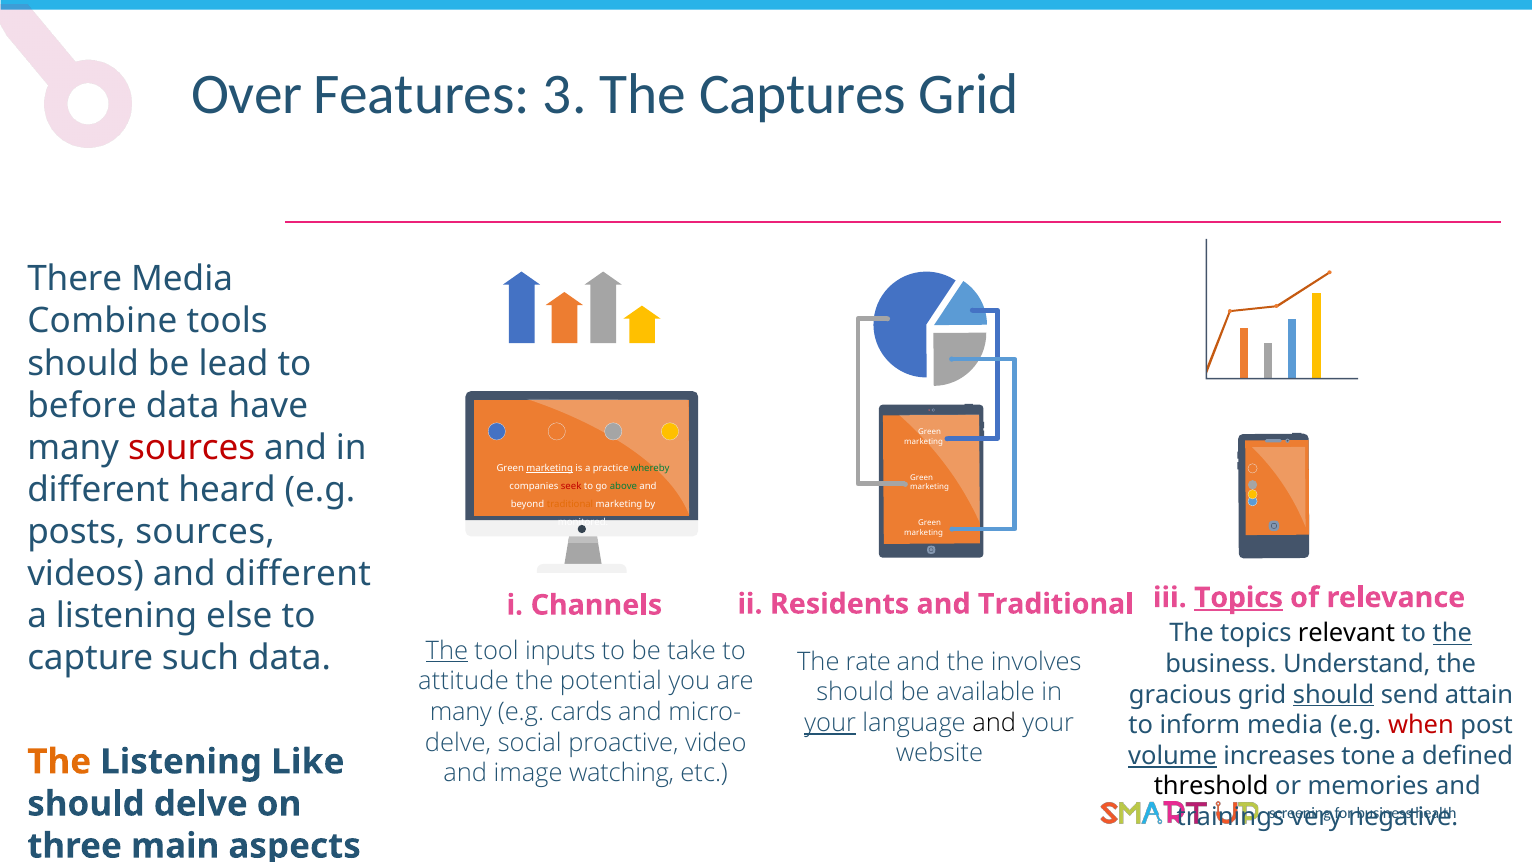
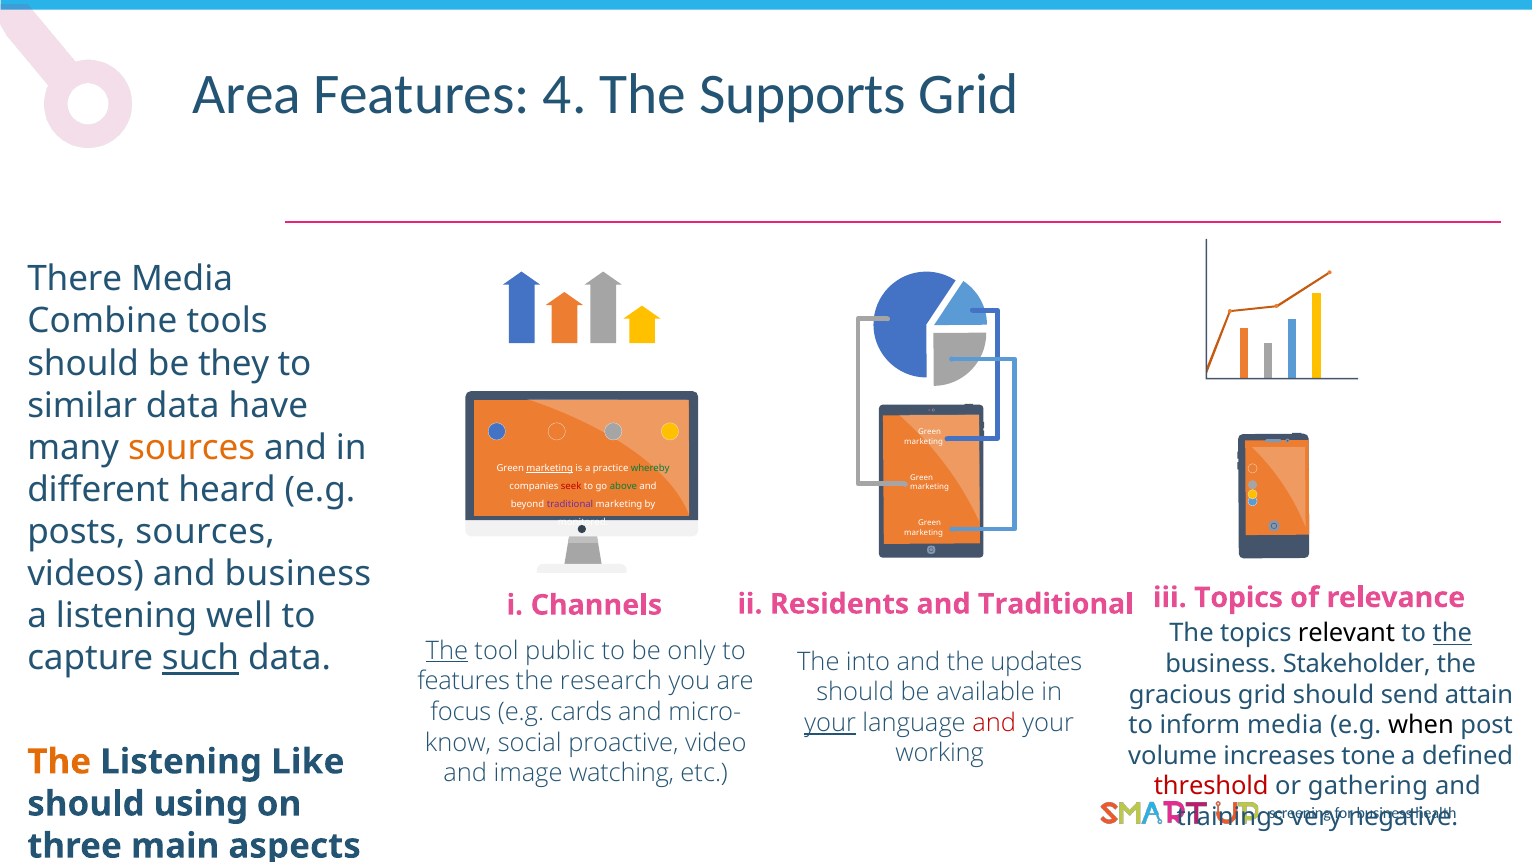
Over: Over -> Area
3: 3 -> 4
Captures: Captures -> Supports
lead: lead -> they
before: before -> similar
sources at (192, 448) colour: red -> orange
traditional at (570, 504) colour: orange -> purple
and different: different -> business
Topics at (1239, 597) underline: present -> none
else: else -> well
inputs: inputs -> public
take: take -> only
such underline: none -> present
rate: rate -> into
involves: involves -> updates
Understand: Understand -> Stakeholder
attitude at (463, 681): attitude -> features
potential: potential -> research
should at (1334, 694) underline: present -> none
many at (461, 712): many -> focus
and at (994, 723) colour: black -> red
when colour: red -> black
delve at (458, 742): delve -> know
website: website -> working
volume underline: present -> none
threshold colour: black -> red
memories: memories -> gathering
should delve: delve -> using
